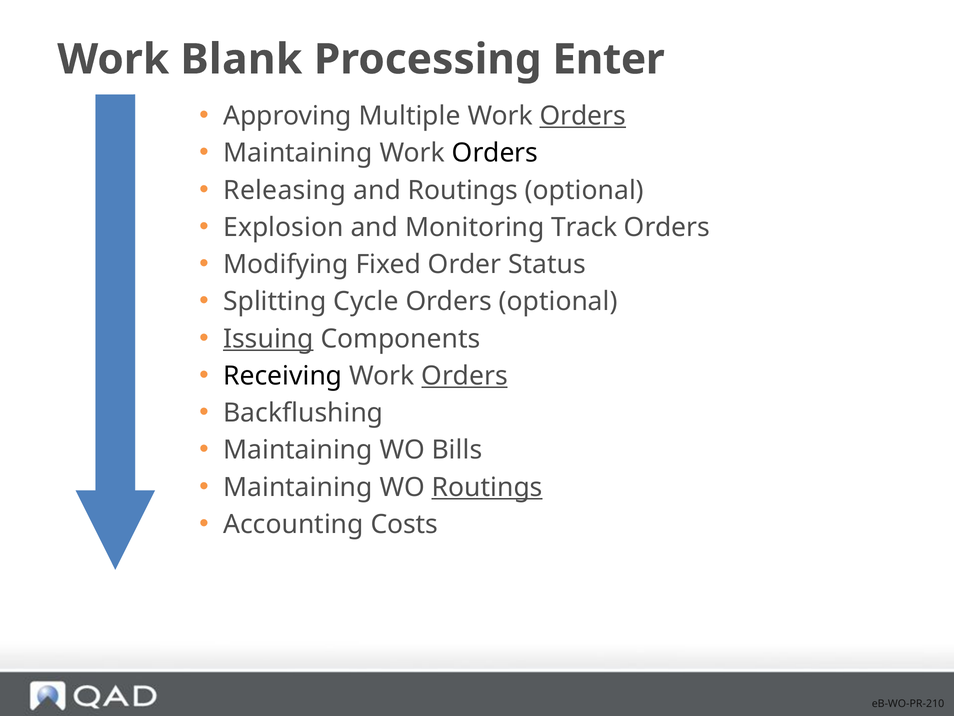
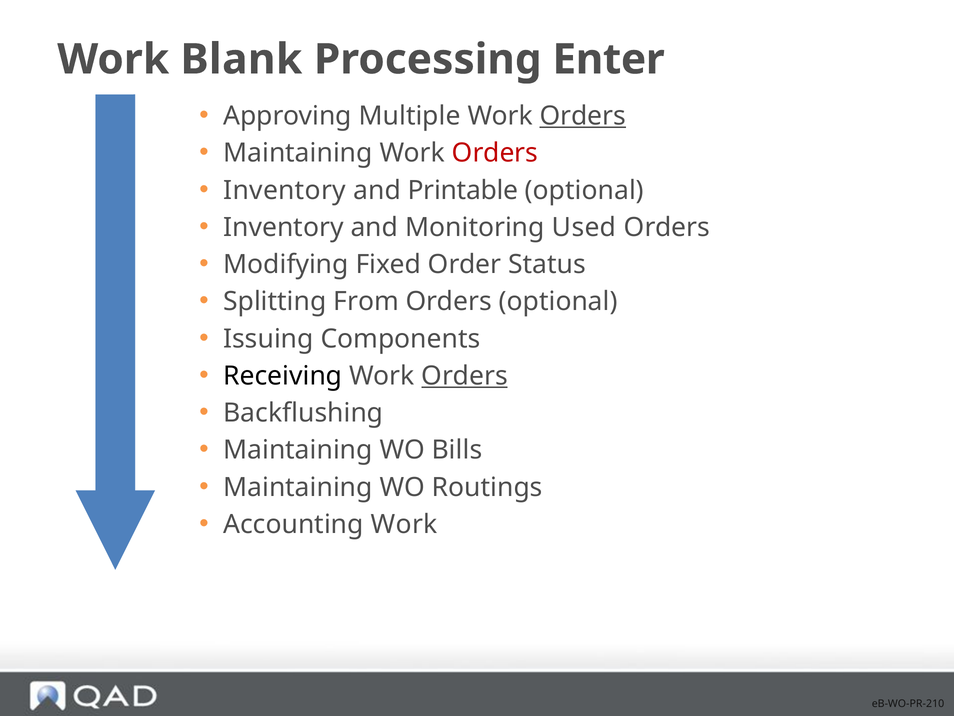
Orders at (495, 153) colour: black -> red
Releasing at (285, 190): Releasing -> Inventory
and Routings: Routings -> Printable
Explosion at (283, 227): Explosion -> Inventory
Track: Track -> Used
Cycle: Cycle -> From
Issuing underline: present -> none
Routings at (487, 487) underline: present -> none
Accounting Costs: Costs -> Work
